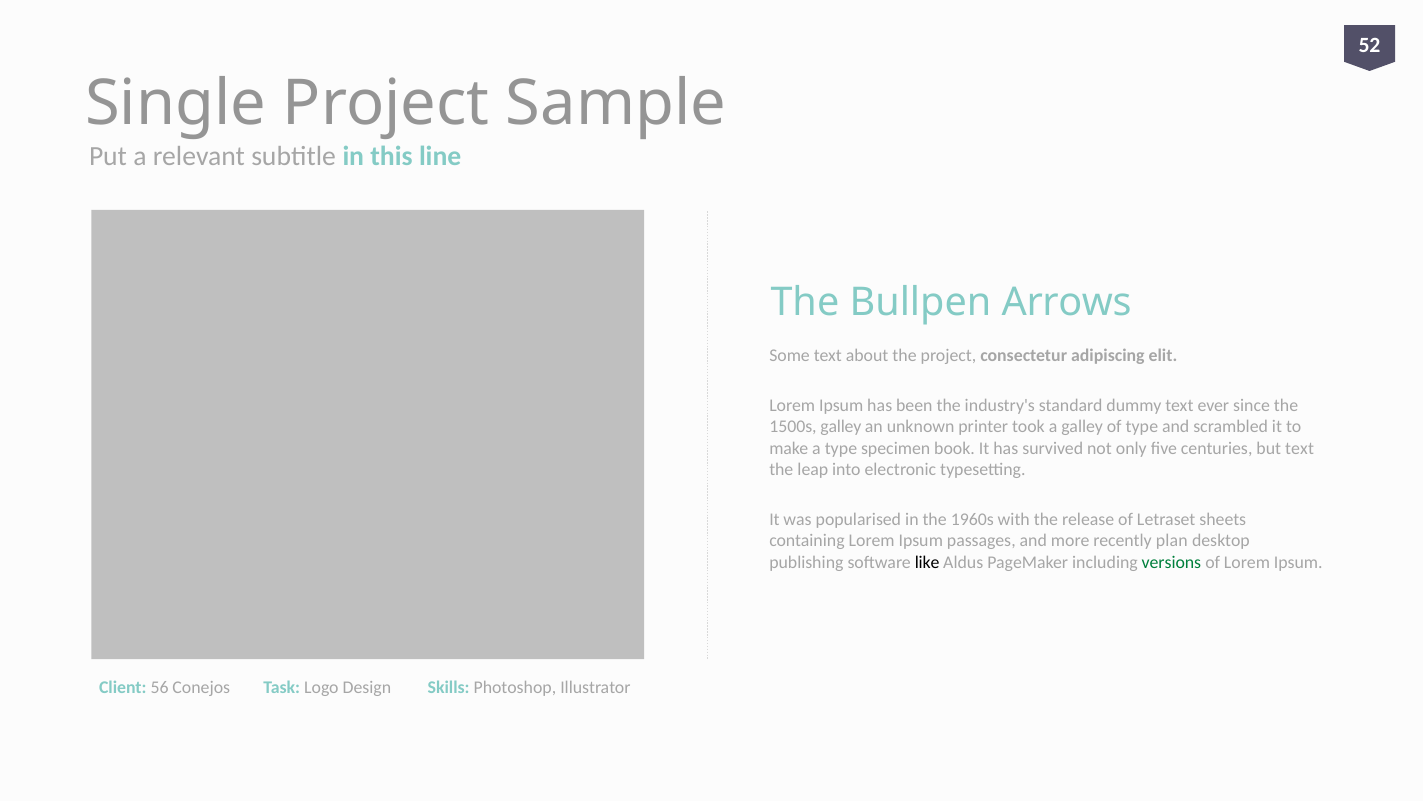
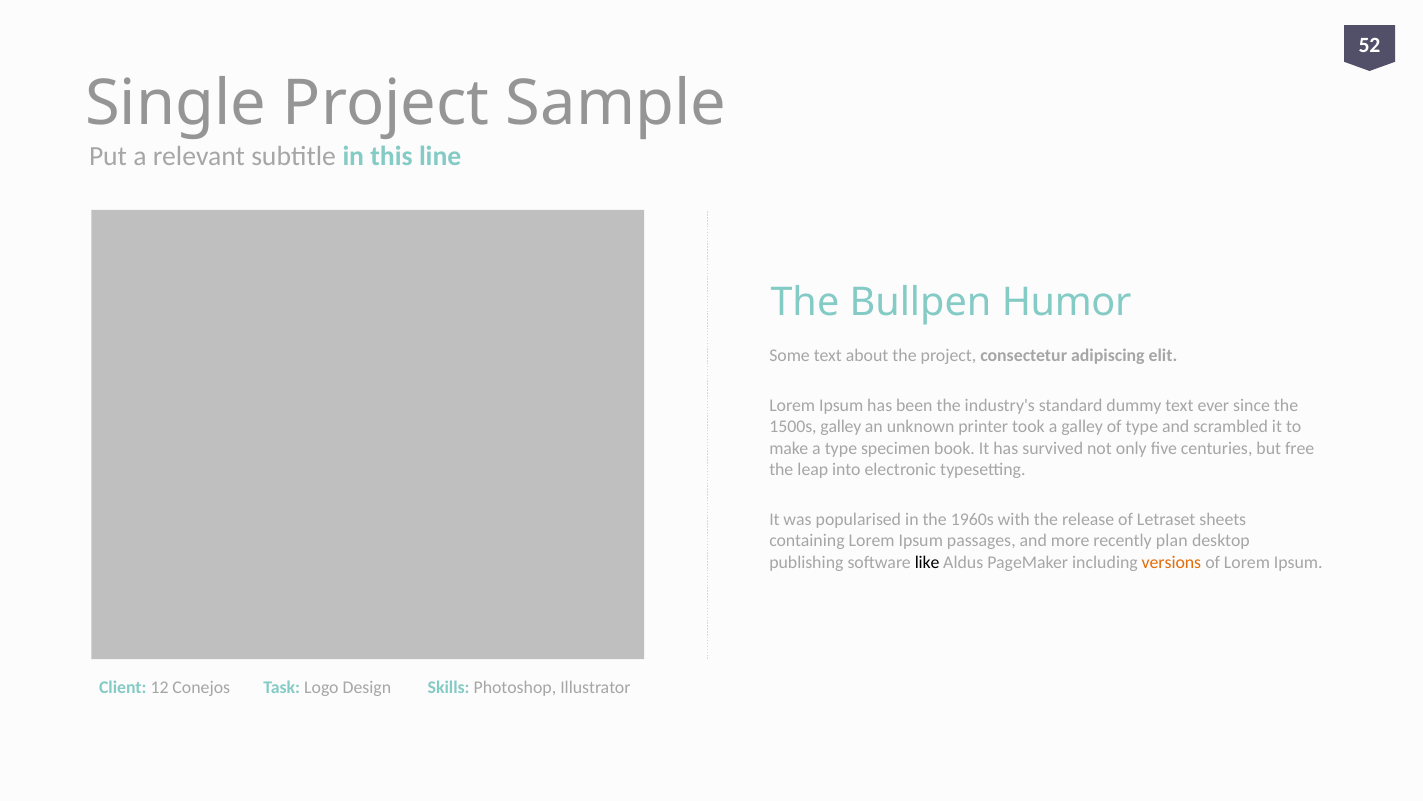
Arrows: Arrows -> Humor
but text: text -> free
versions colour: green -> orange
56: 56 -> 12
